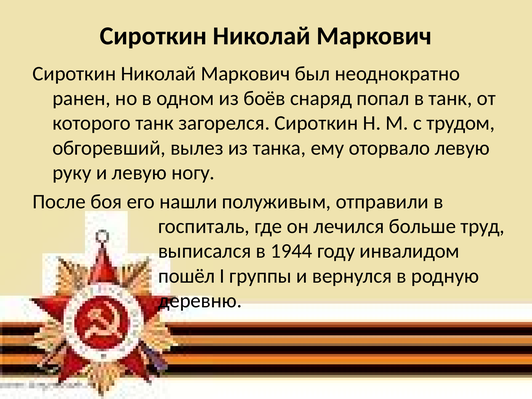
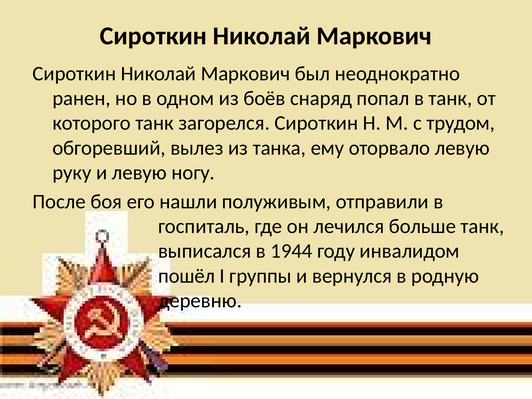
больше труд: труд -> танк
